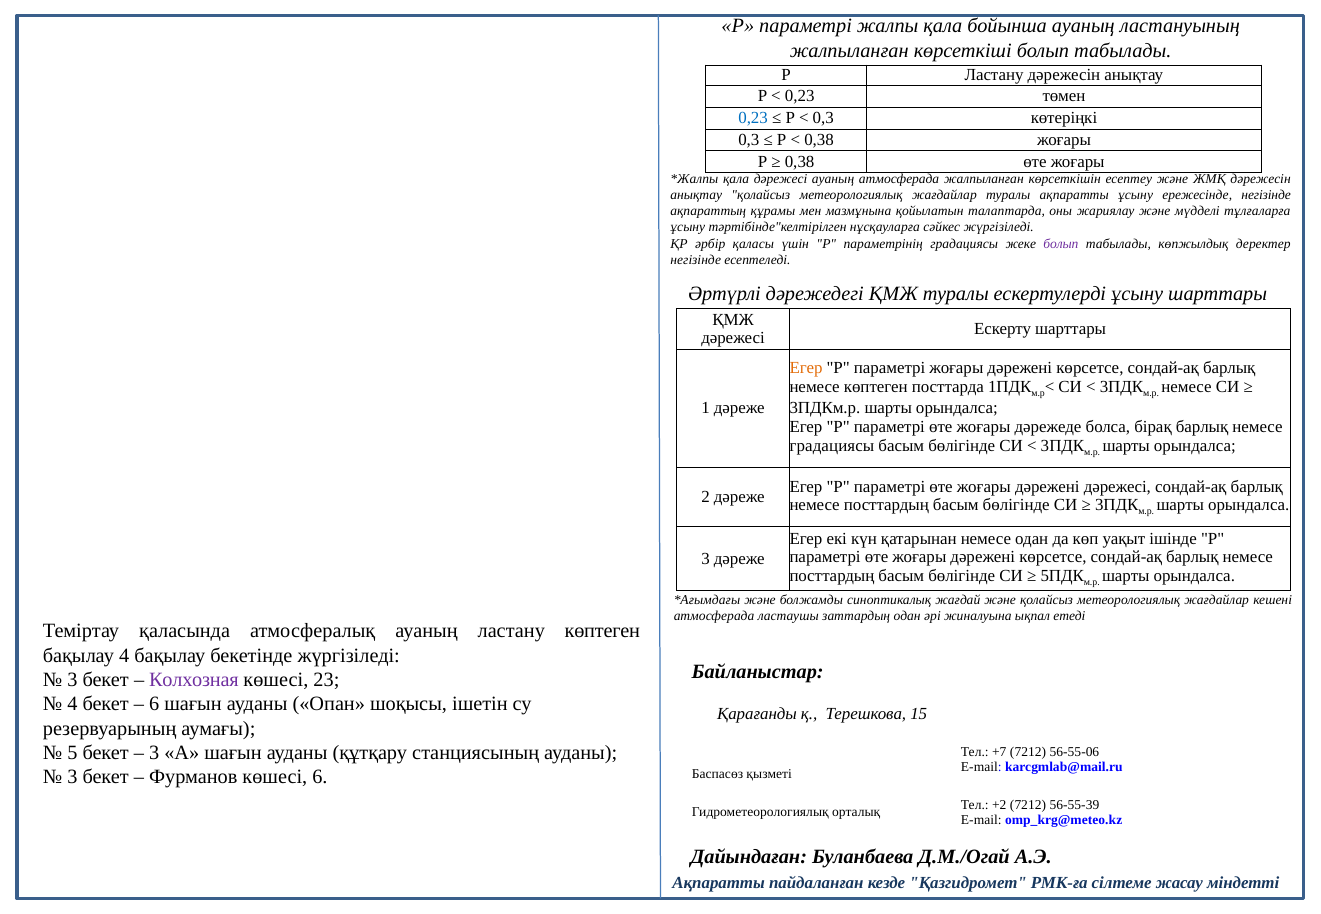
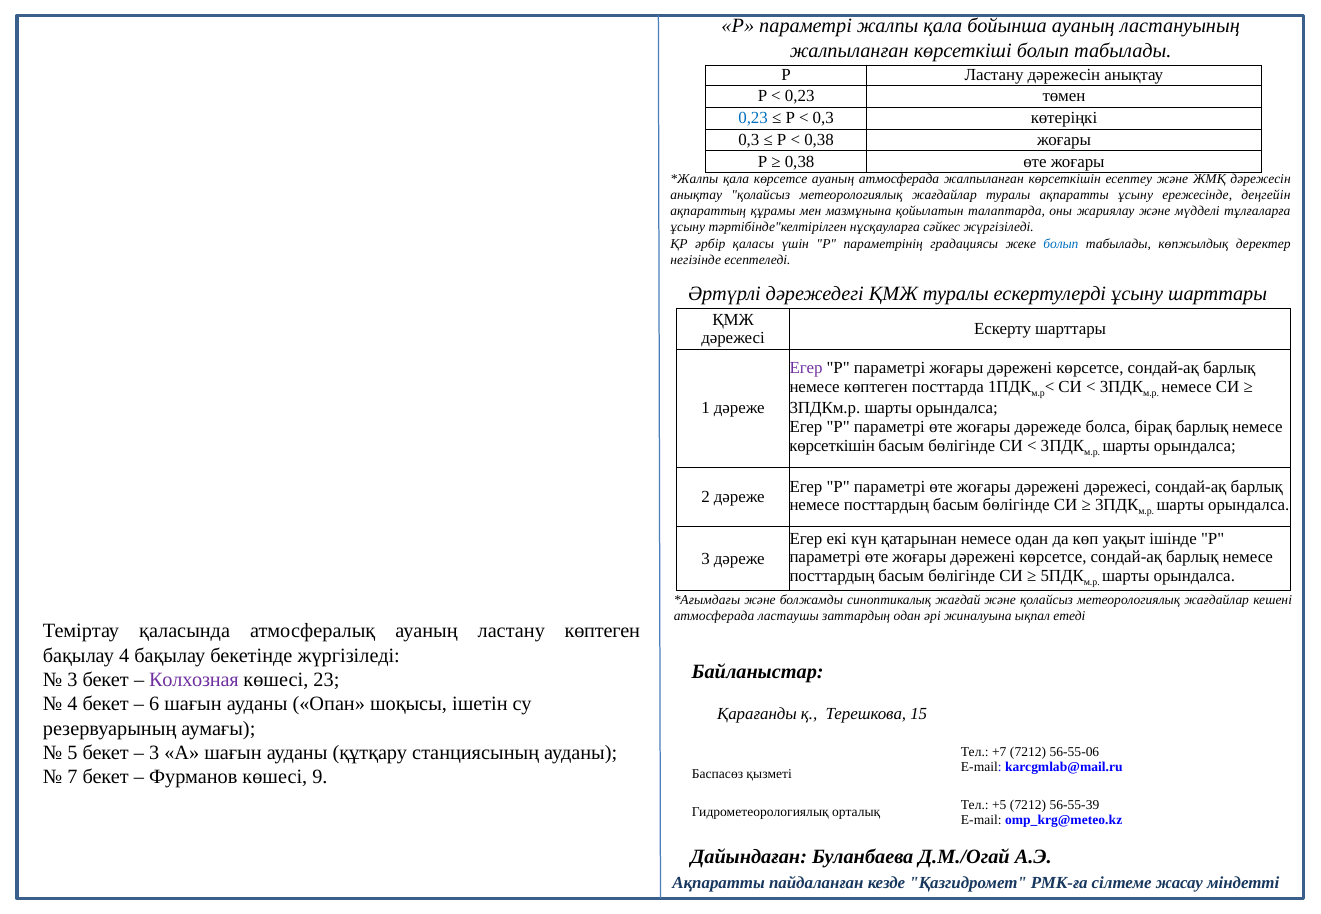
қала дәрежесі: дәрежесі -> көрсетсе
ережесінде негізінде: негізінде -> деңгейін
болып at (1061, 244) colour: purple -> blue
Егер at (806, 369) colour: orange -> purple
градациясы at (832, 446): градациясы -> көрсеткішін
3 at (72, 778): 3 -> 7
көшесі 6: 6 -> 9
+2: +2 -> +5
